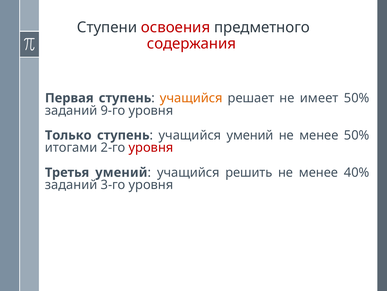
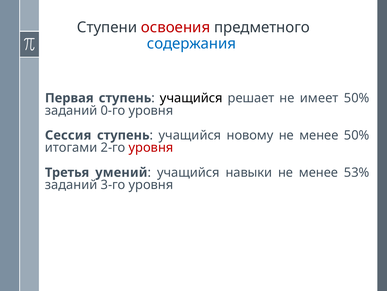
содержания colour: red -> blue
учащийся at (191, 98) colour: orange -> black
9-го: 9-го -> 0-го
Только: Только -> Сессия
учащийся умений: умений -> новому
решить: решить -> навыки
40%: 40% -> 53%
